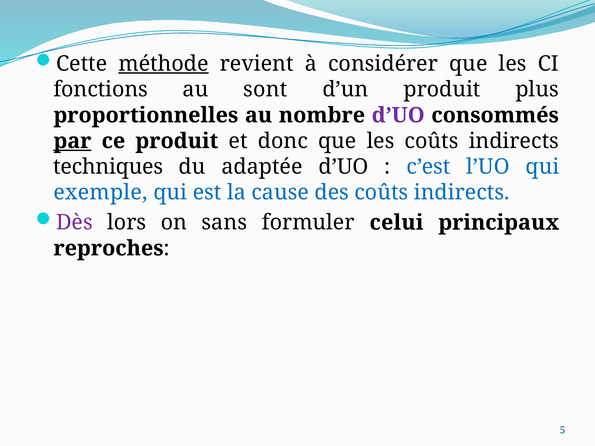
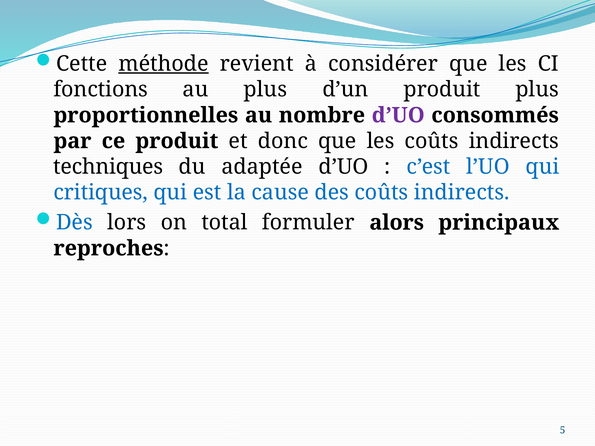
au sont: sont -> plus
par underline: present -> none
exemple: exemple -> critiques
Dès colour: purple -> blue
sans: sans -> total
celui: celui -> alors
